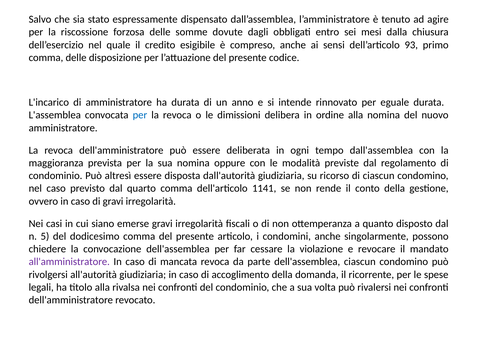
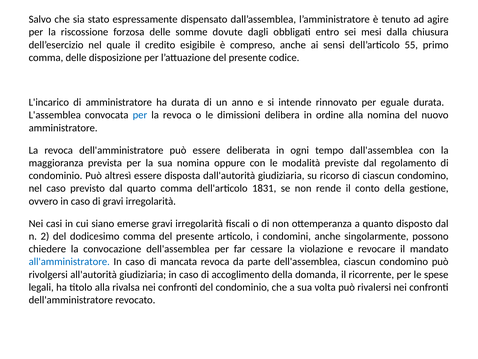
93: 93 -> 55
1141: 1141 -> 1831
5: 5 -> 2
all'amministratore colour: purple -> blue
